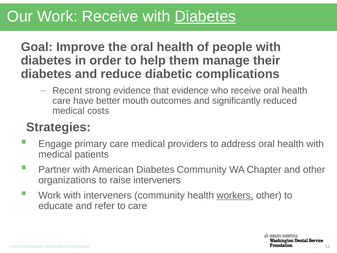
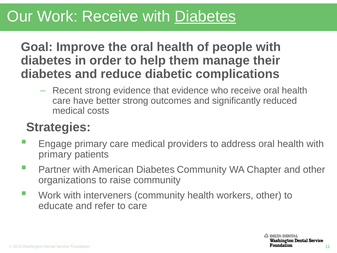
better mouth: mouth -> strong
medical at (55, 154): medical -> primary
raise interveners: interveners -> community
workers underline: present -> none
